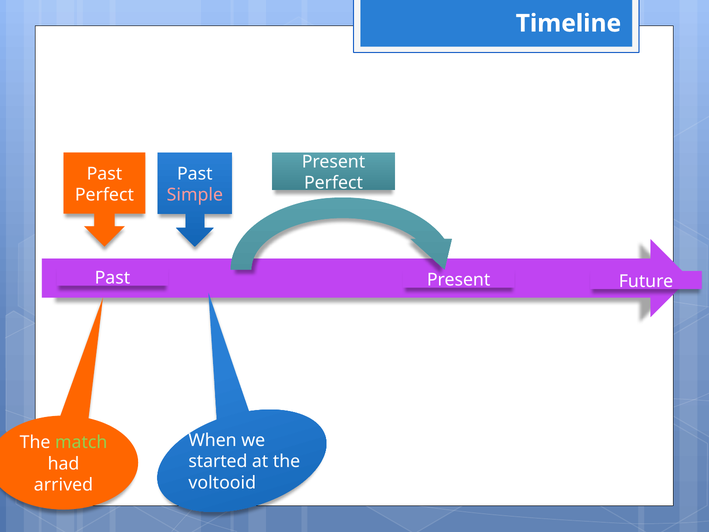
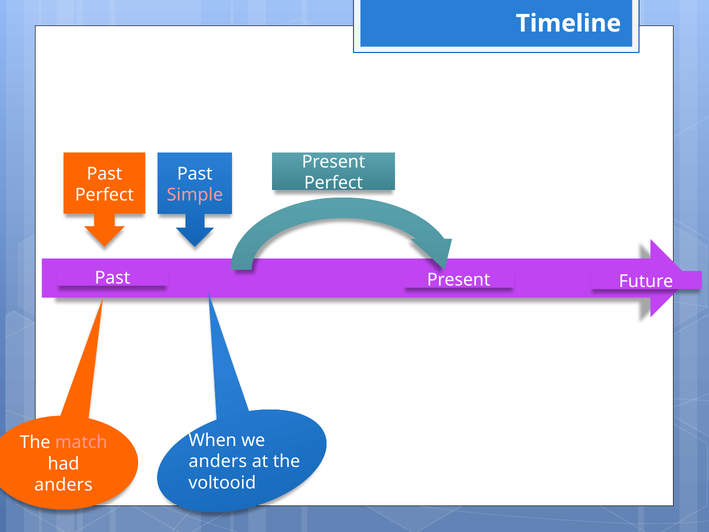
match colour: light green -> pink
started at (218, 461): started -> anders
arrived at (63, 485): arrived -> anders
